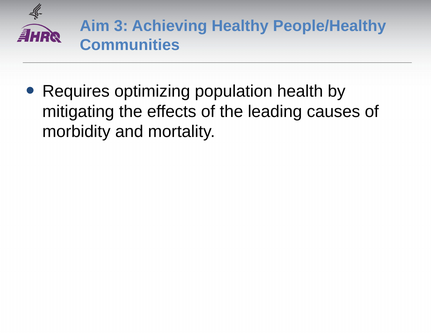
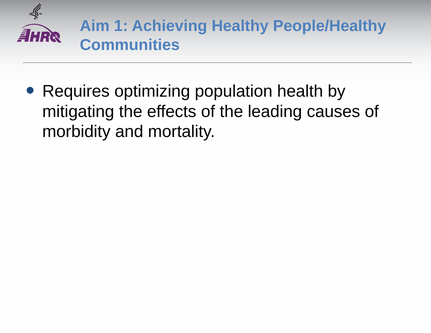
3: 3 -> 1
